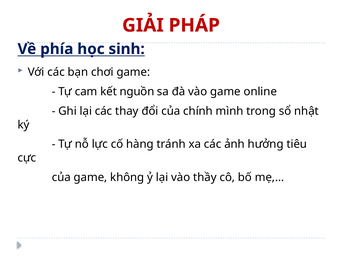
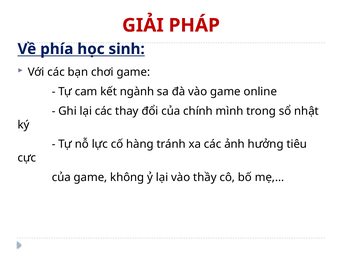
nguồn: nguồn -> ngành
